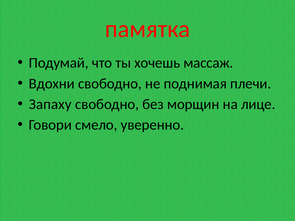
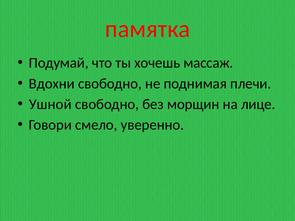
Запаху: Запаху -> Ушной
